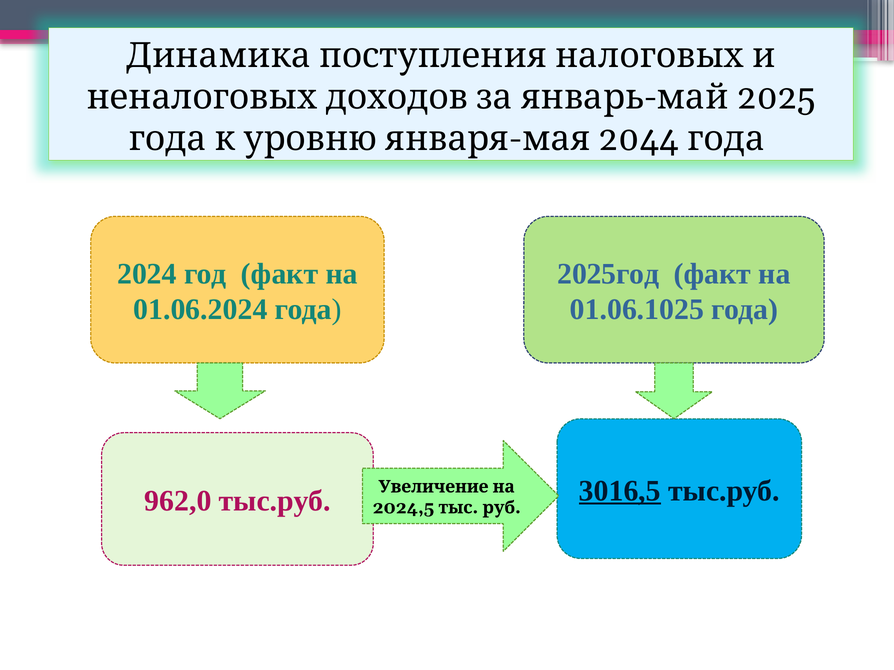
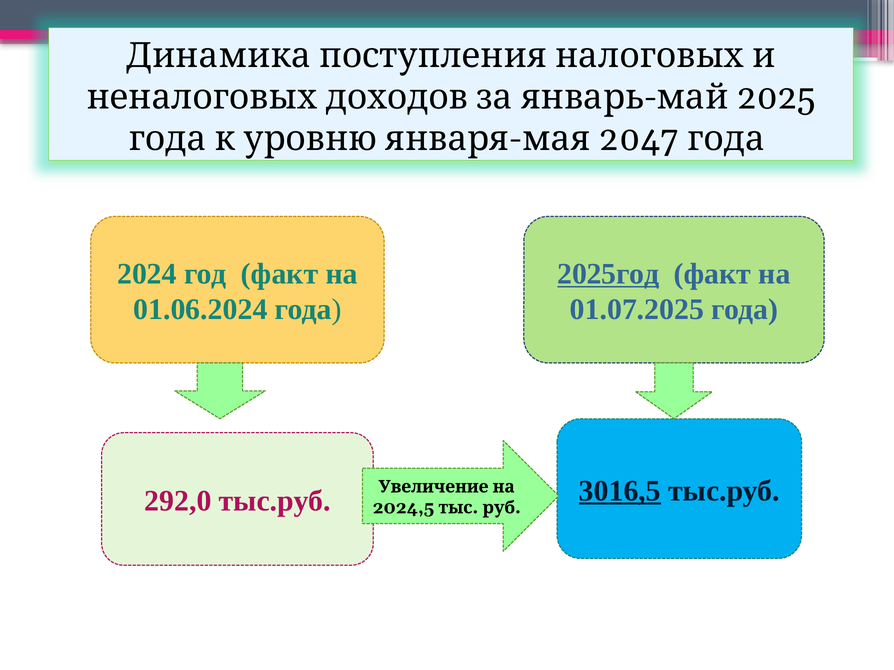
2044: 2044 -> 2047
2025год underline: none -> present
01.06.1025: 01.06.1025 -> 01.07.2025
962,0: 962,0 -> 292,0
